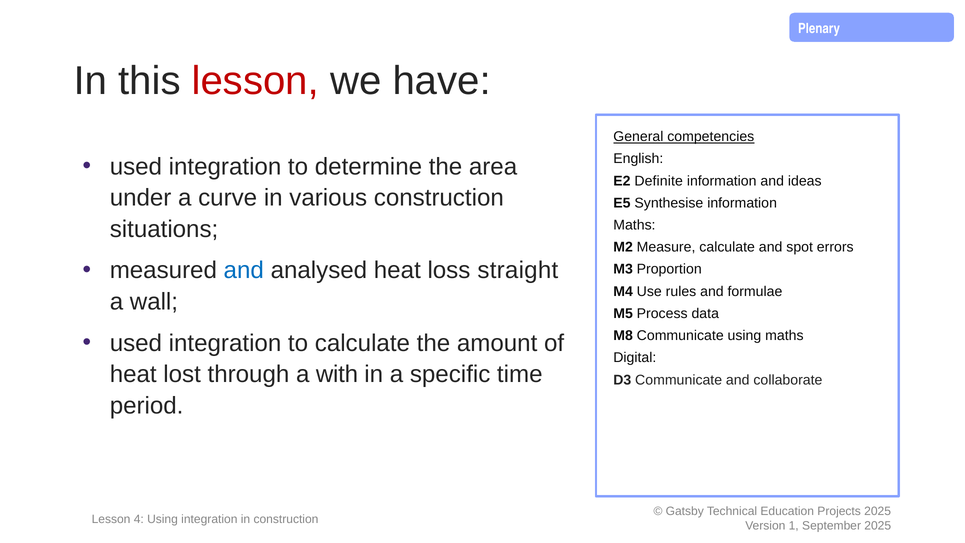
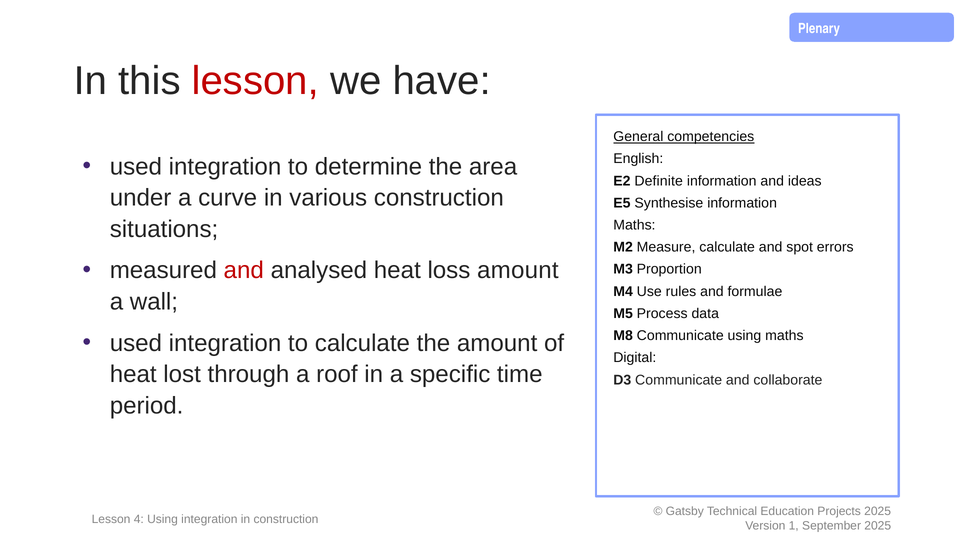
and at (244, 270) colour: blue -> red
loss straight: straight -> amount
with: with -> roof
